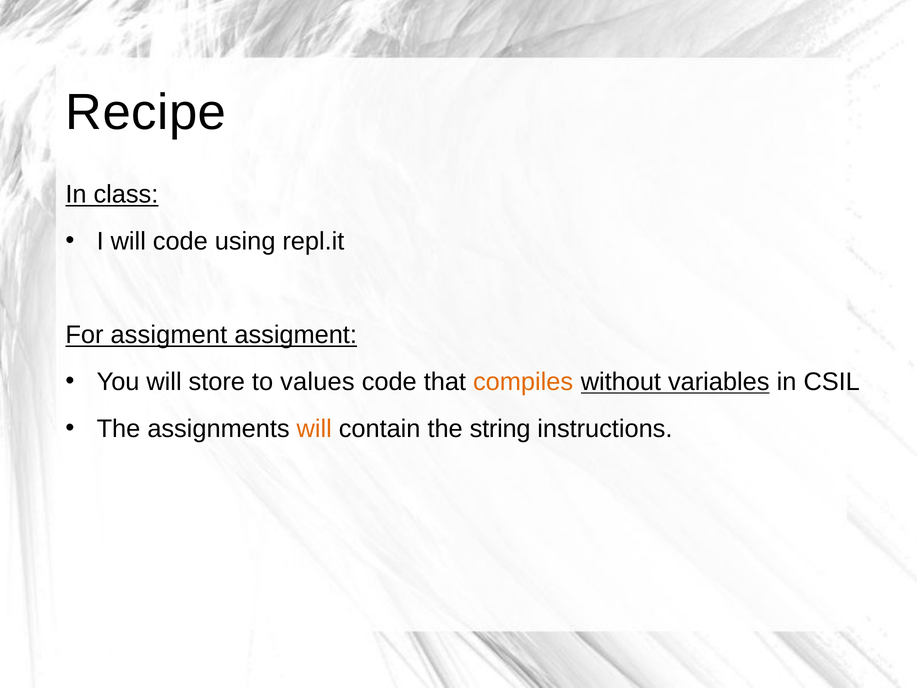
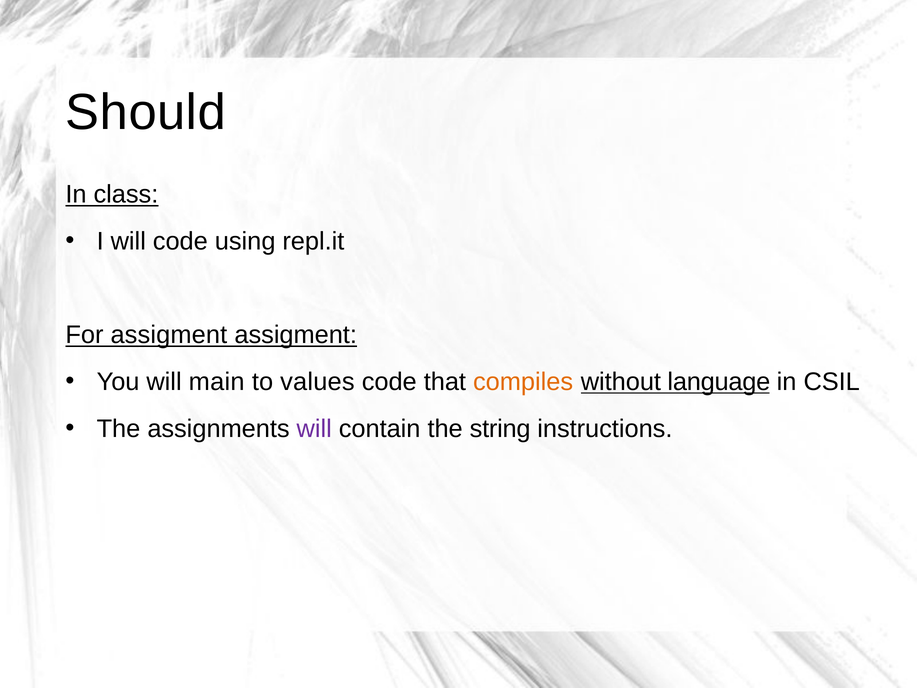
Recipe: Recipe -> Should
store: store -> main
variables: variables -> language
will at (314, 428) colour: orange -> purple
